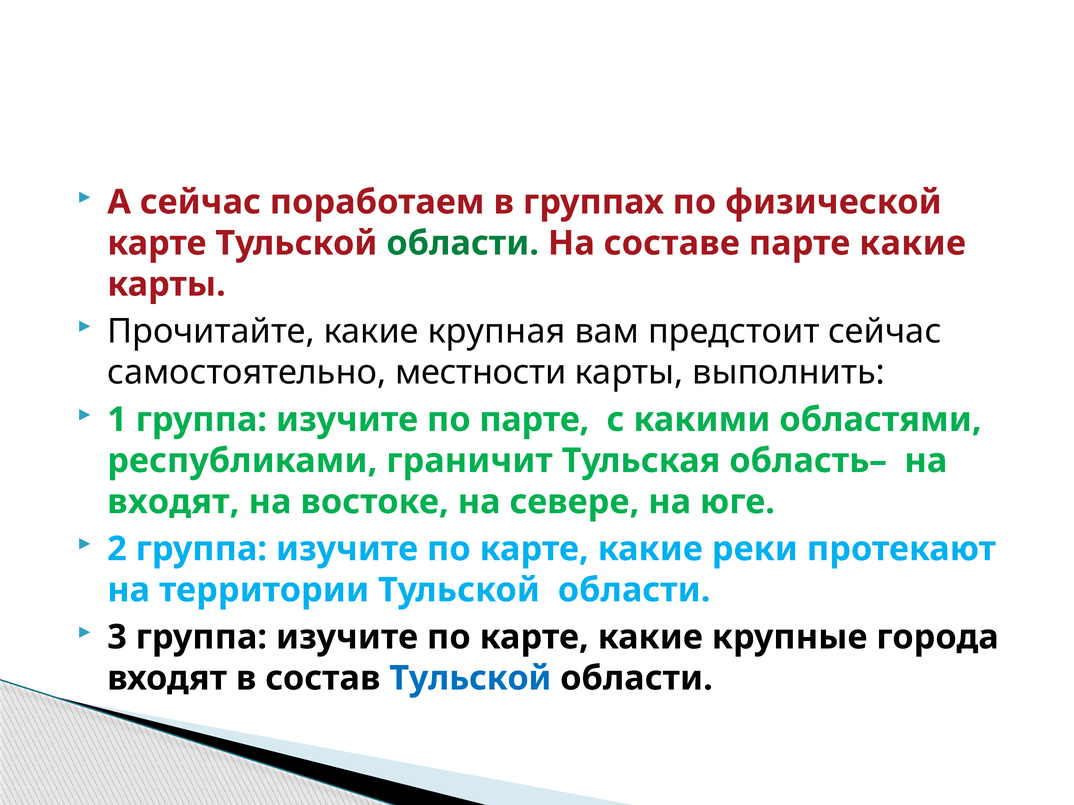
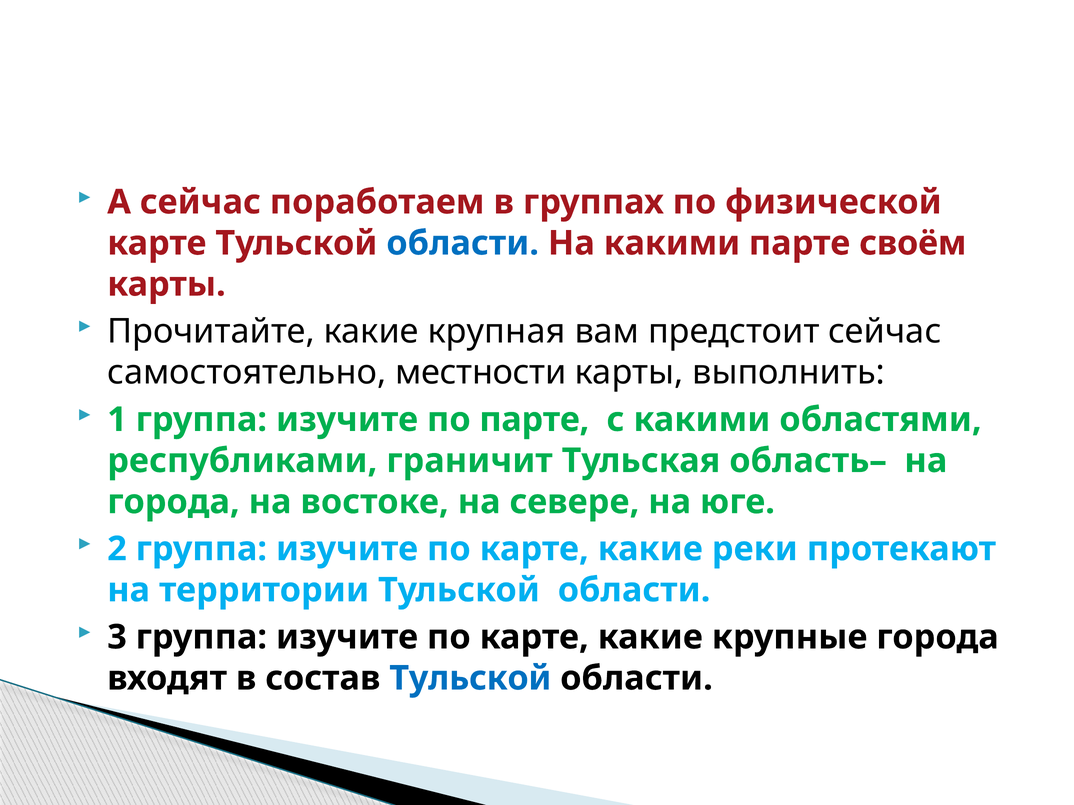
области at (463, 243) colour: green -> blue
На составе: составе -> какими
парте какие: какие -> своём
входят at (173, 502): входят -> города
